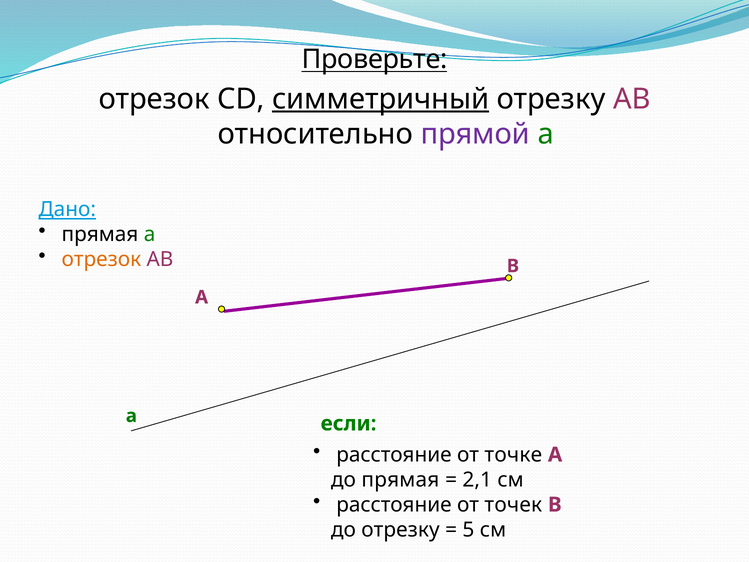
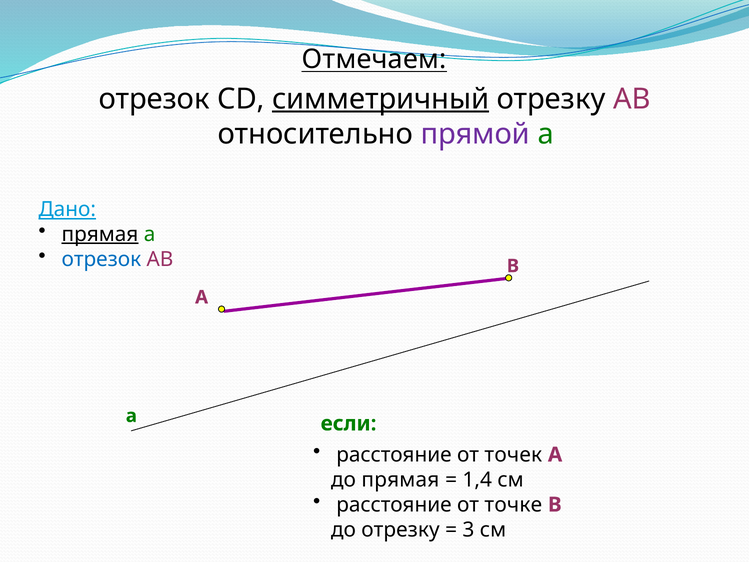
Проверьте: Проверьте -> Отмечаем
прямая at (100, 234) underline: none -> present
отрезок at (101, 259) colour: orange -> blue
точке: точке -> точек
2,1: 2,1 -> 1,4
точек: точек -> точке
5: 5 -> 3
